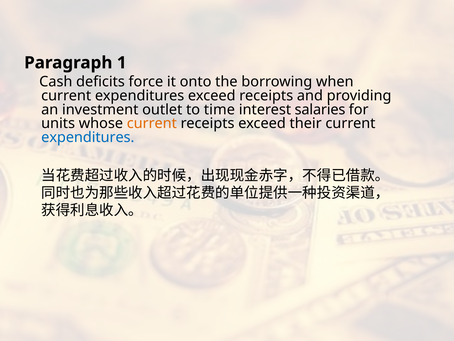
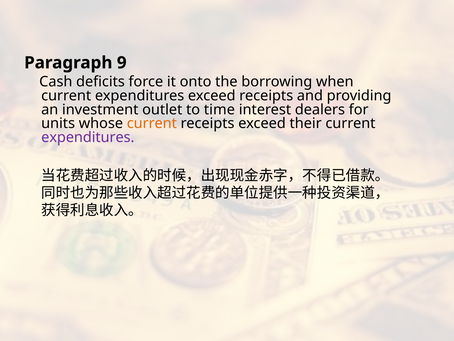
1: 1 -> 9
salaries: salaries -> dealers
expenditures at (88, 137) colour: blue -> purple
